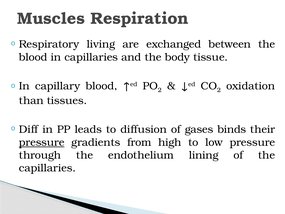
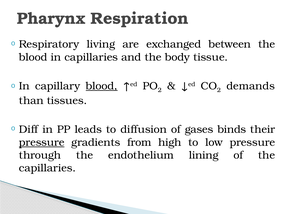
Muscles: Muscles -> Pharynx
blood at (102, 86) underline: none -> present
oxidation: oxidation -> demands
